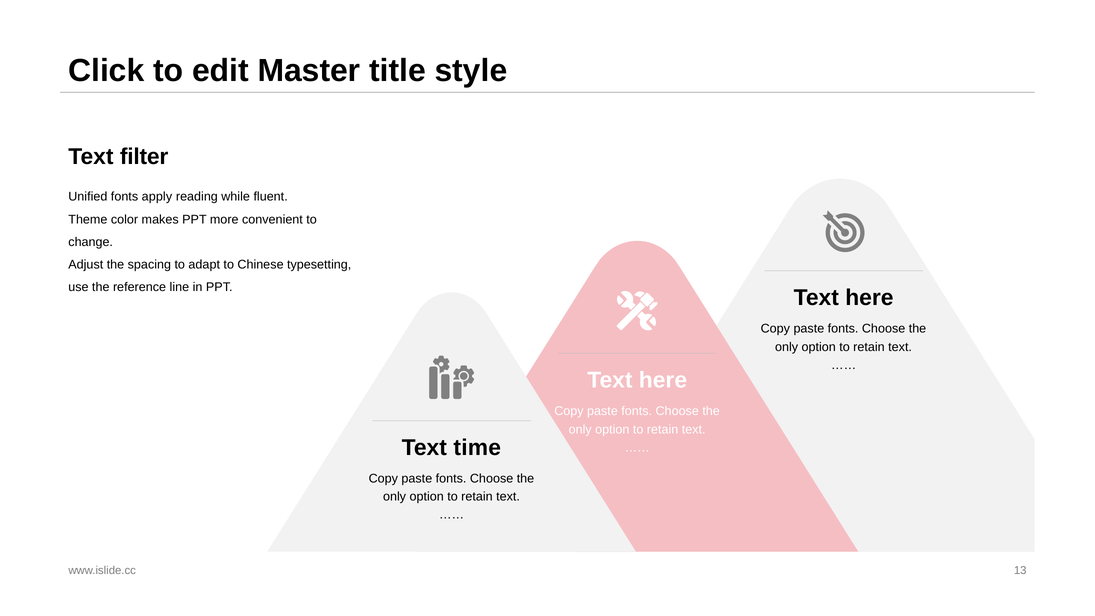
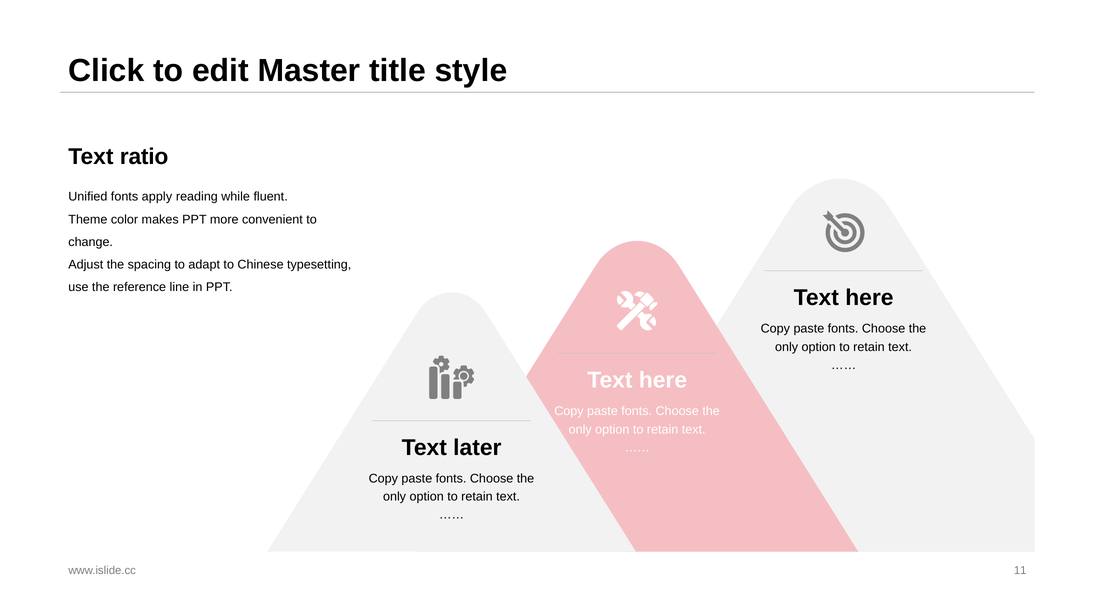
filter: filter -> ratio
time: time -> later
13: 13 -> 11
